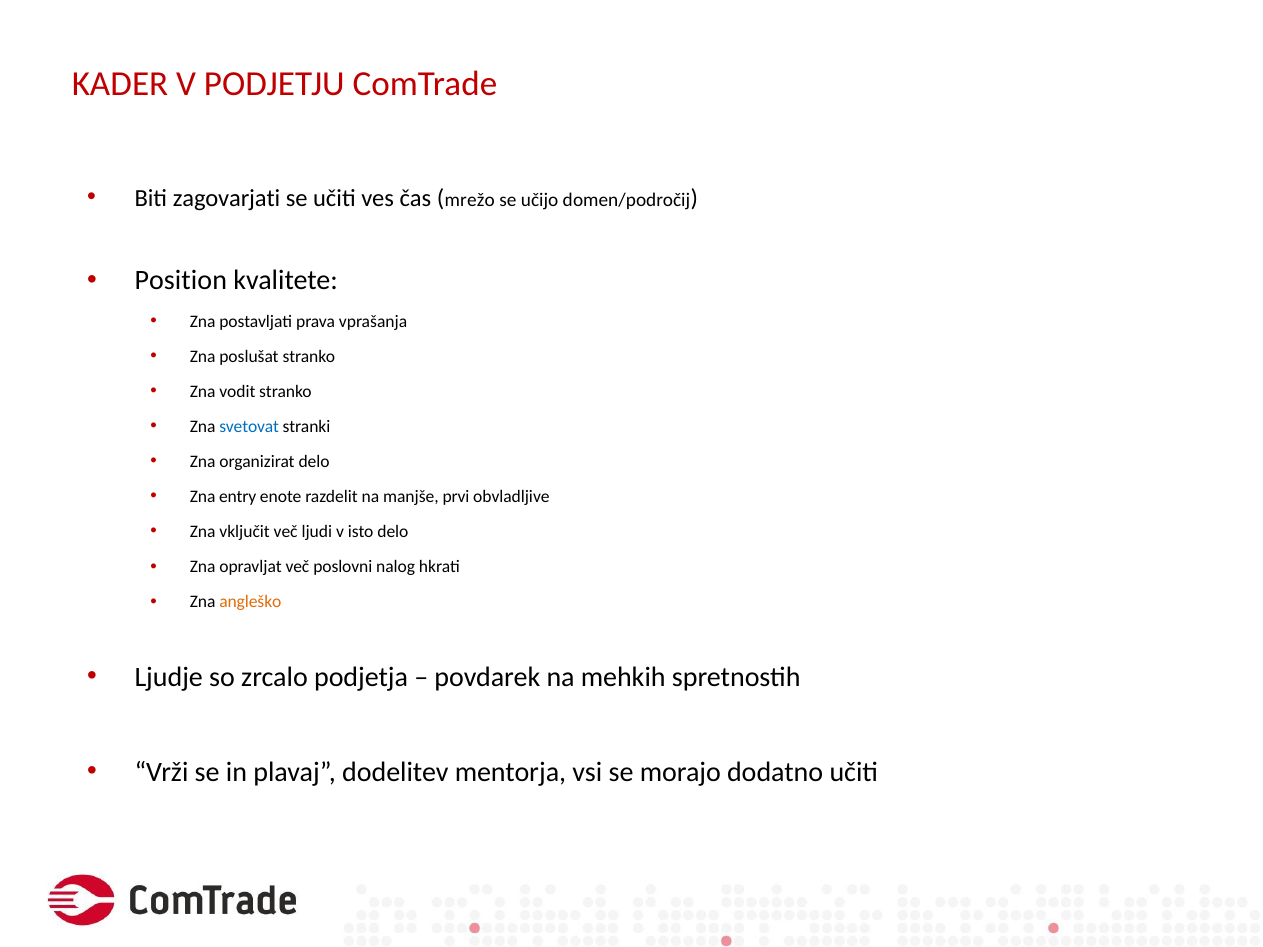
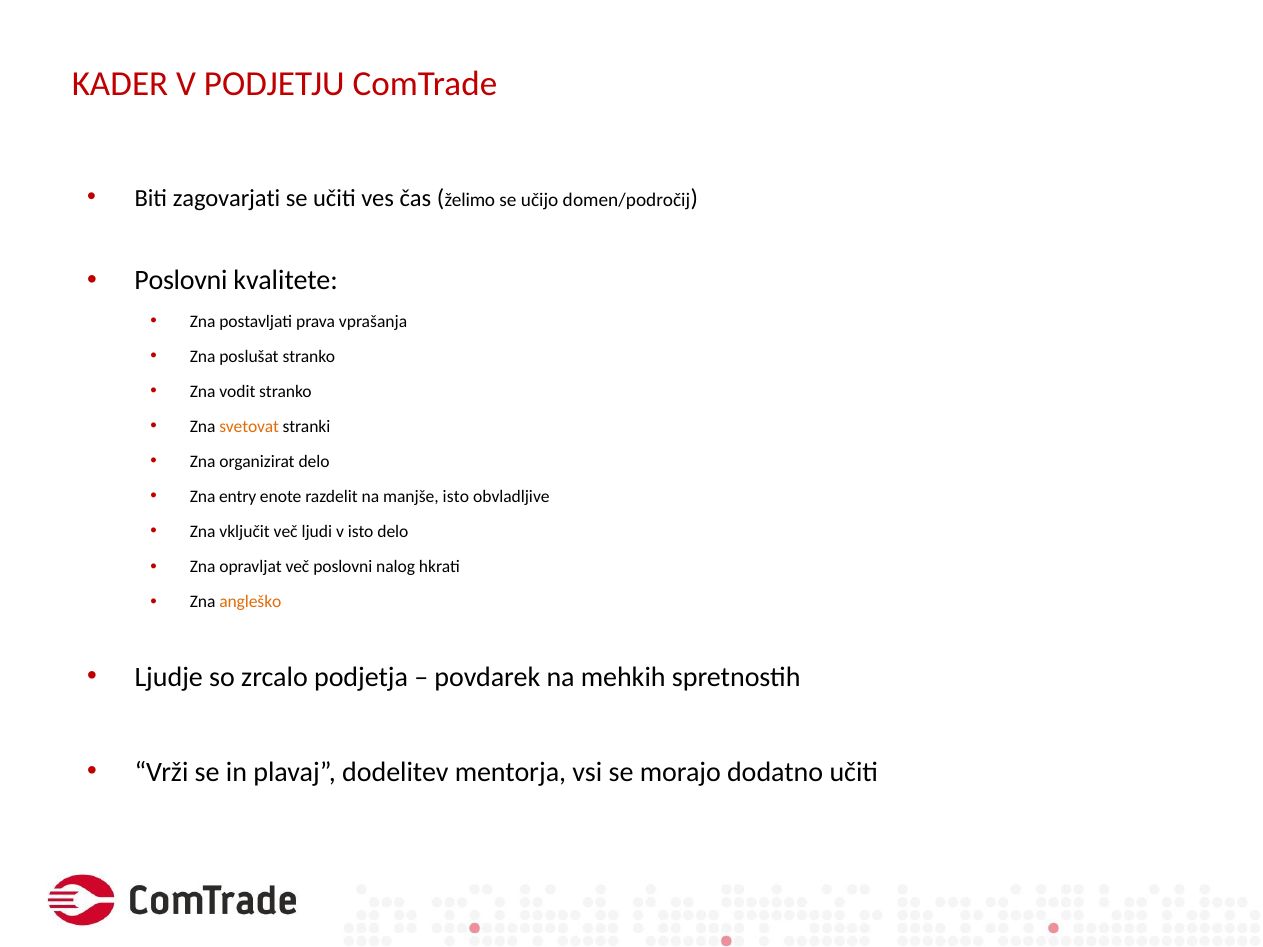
mrežo: mrežo -> želimo
Position at (181, 281): Position -> Poslovni
svetovat colour: blue -> orange
manjše prvi: prvi -> isto
